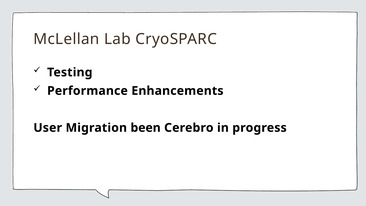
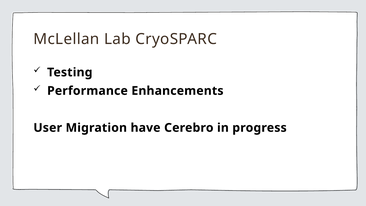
been: been -> have
